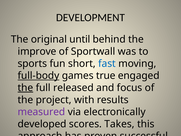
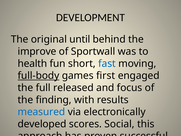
sports: sports -> health
true: true -> first
the at (25, 88) underline: present -> none
project: project -> finding
measured colour: purple -> blue
scores Takes: Takes -> Social
